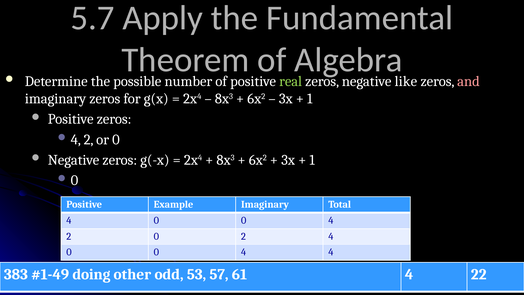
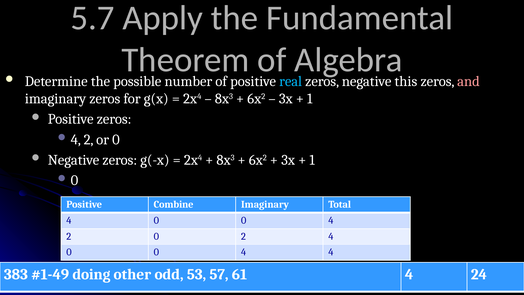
real colour: light green -> light blue
like: like -> this
Example: Example -> Combine
22: 22 -> 24
